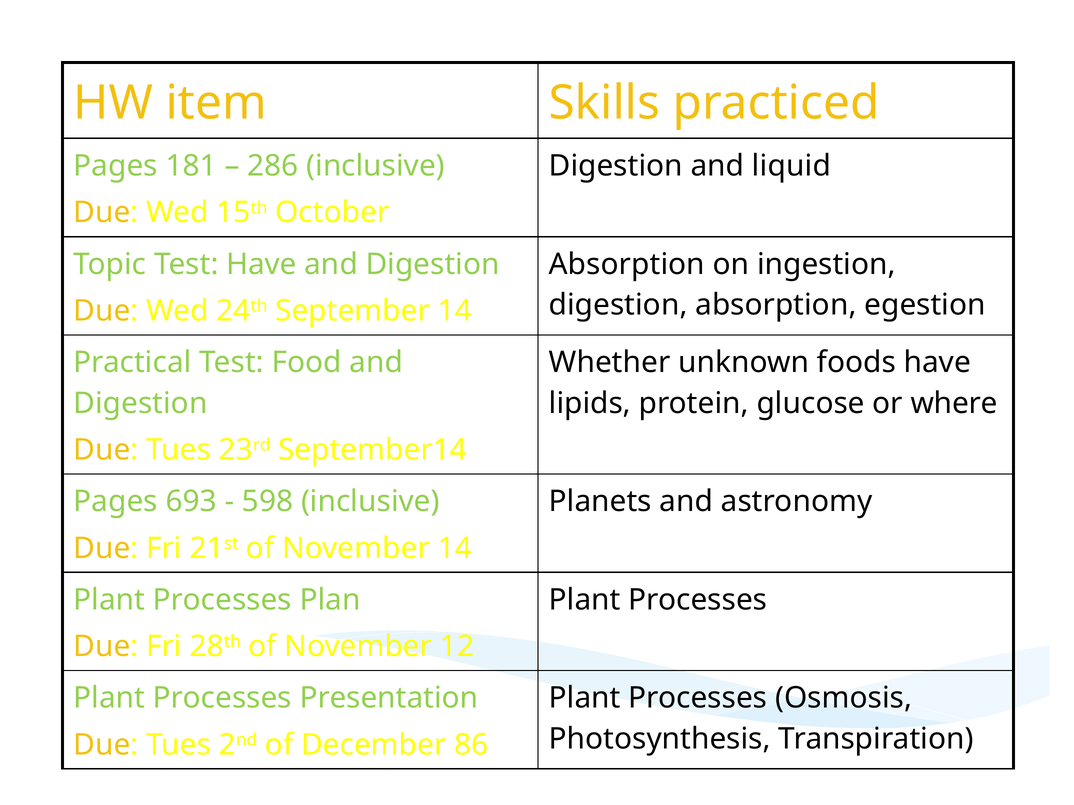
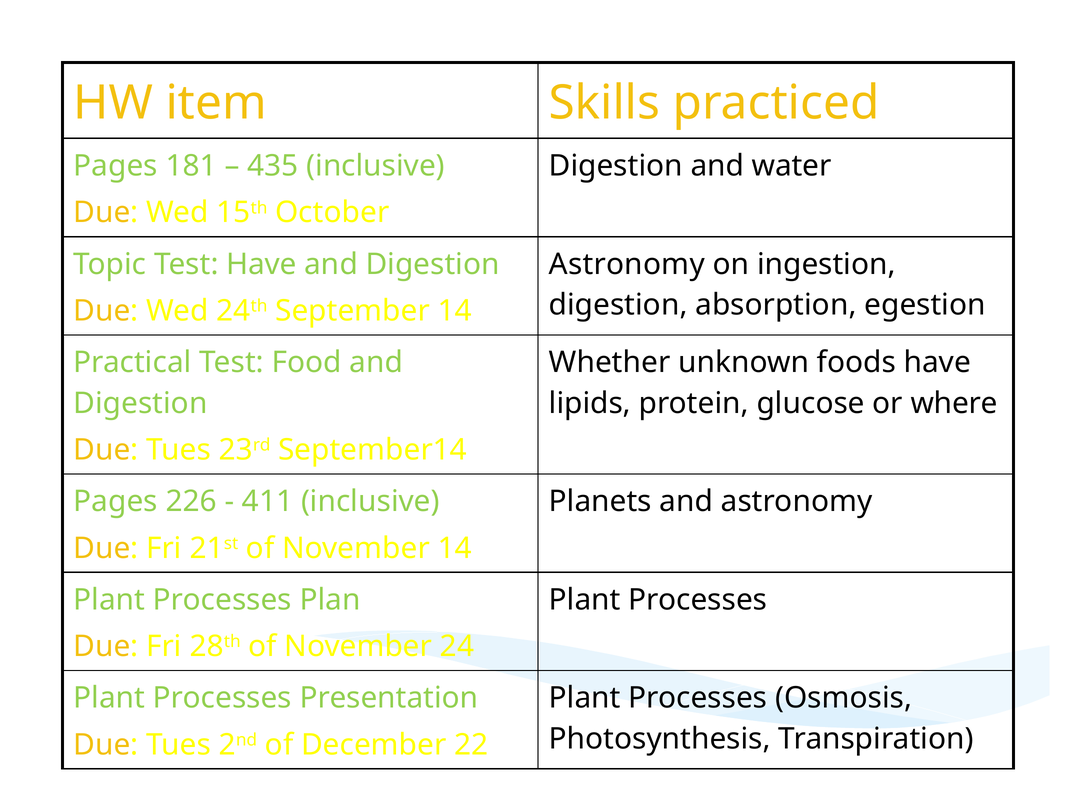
286: 286 -> 435
liquid: liquid -> water
Absorption at (627, 264): Absorption -> Astronomy
693: 693 -> 226
598: 598 -> 411
12: 12 -> 24
86: 86 -> 22
